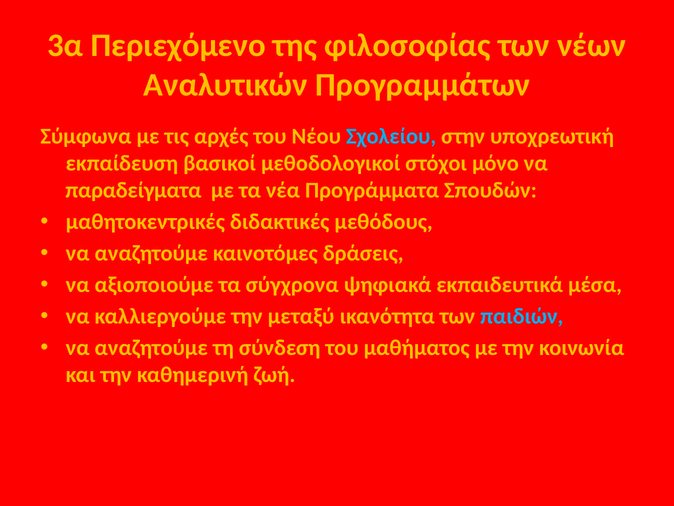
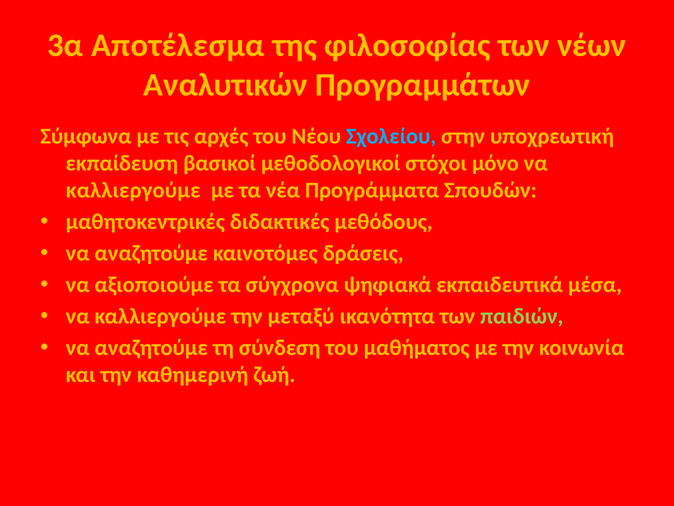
Περιεχόμενο: Περιεχόμενο -> Αποτέλεσμα
παραδείγματα at (133, 190): παραδείγματα -> καλλιεργούμε
παιδιών colour: light blue -> light green
